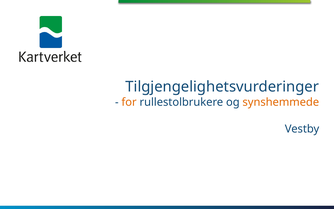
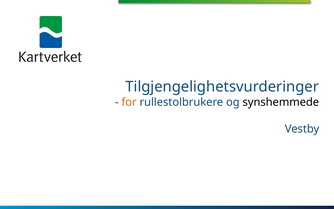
synshemmede colour: orange -> black
